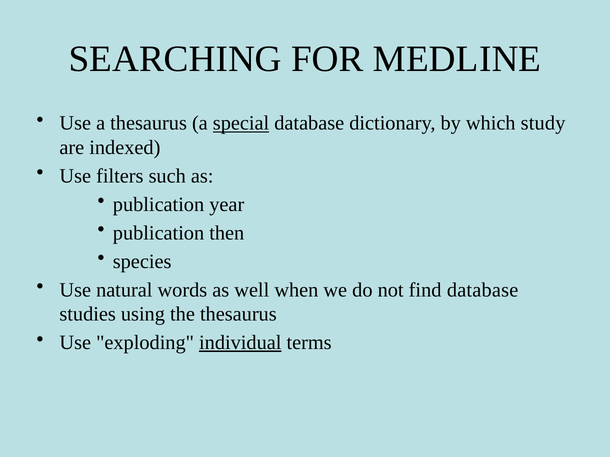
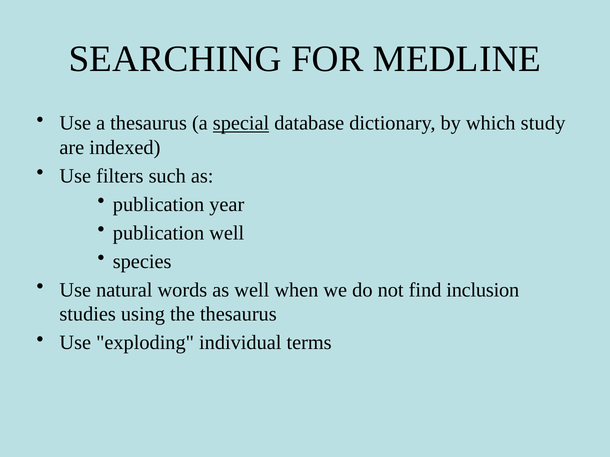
publication then: then -> well
find database: database -> inclusion
individual underline: present -> none
